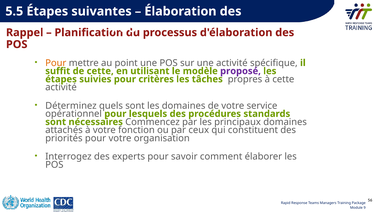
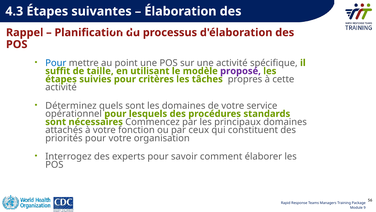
5.5: 5.5 -> 4.3
Pour at (56, 63) colour: orange -> blue
de cette: cette -> taille
